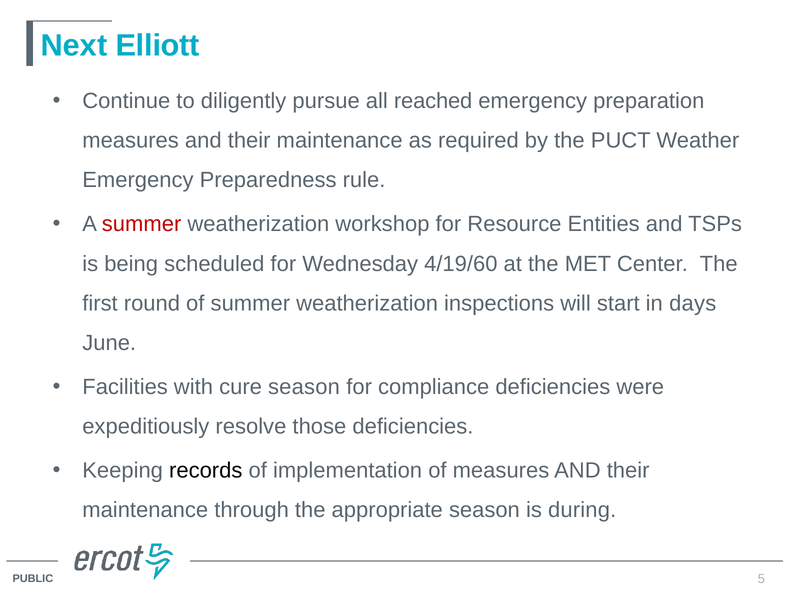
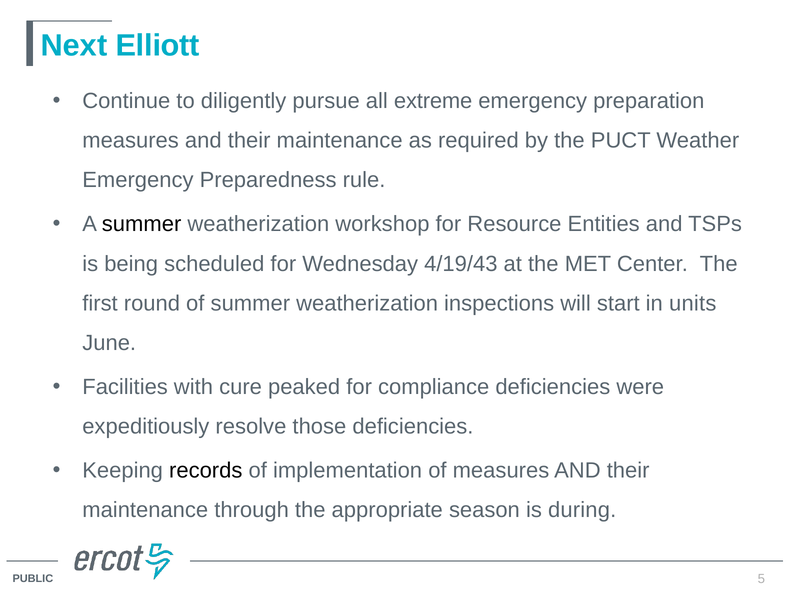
reached: reached -> extreme
summer at (142, 224) colour: red -> black
4/19/60: 4/19/60 -> 4/19/43
days: days -> units
cure season: season -> peaked
